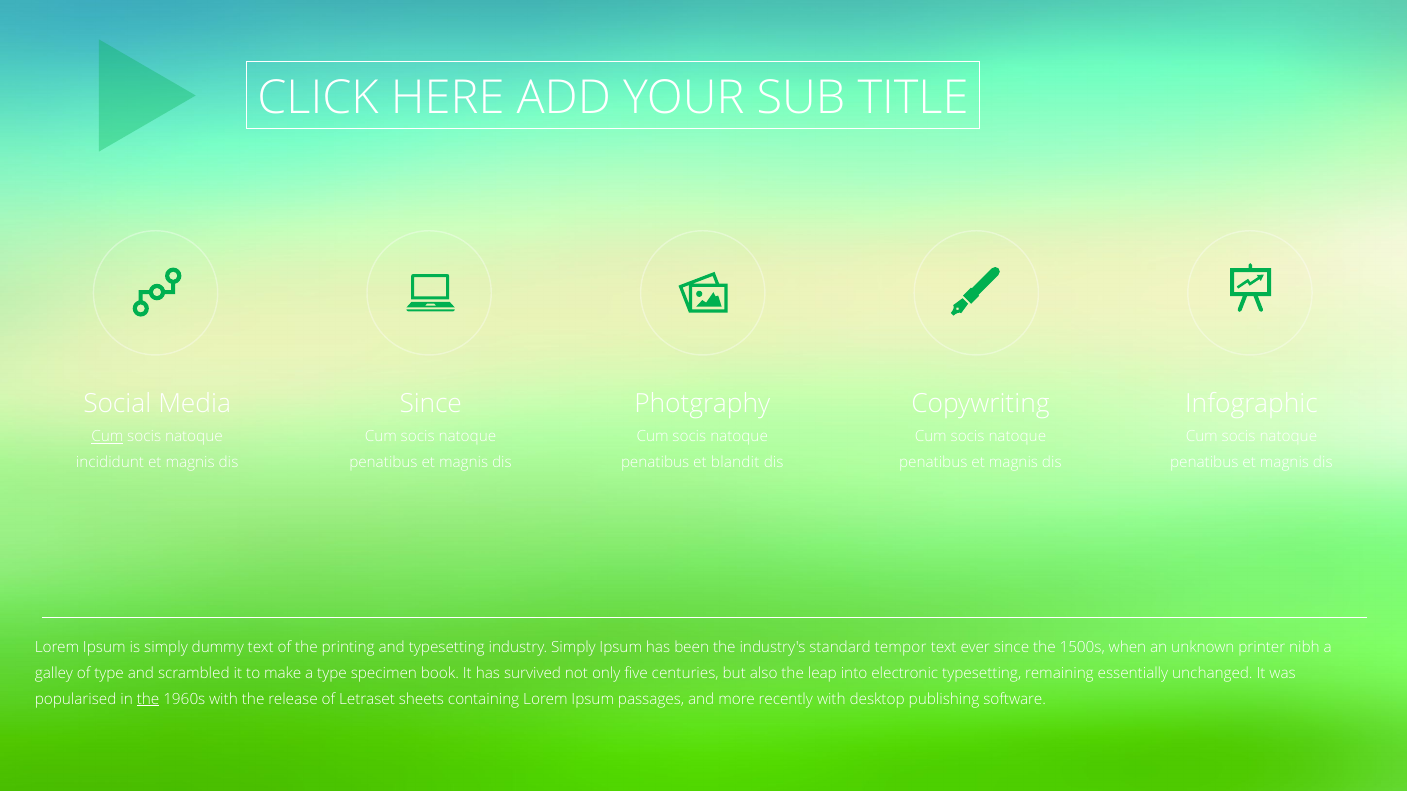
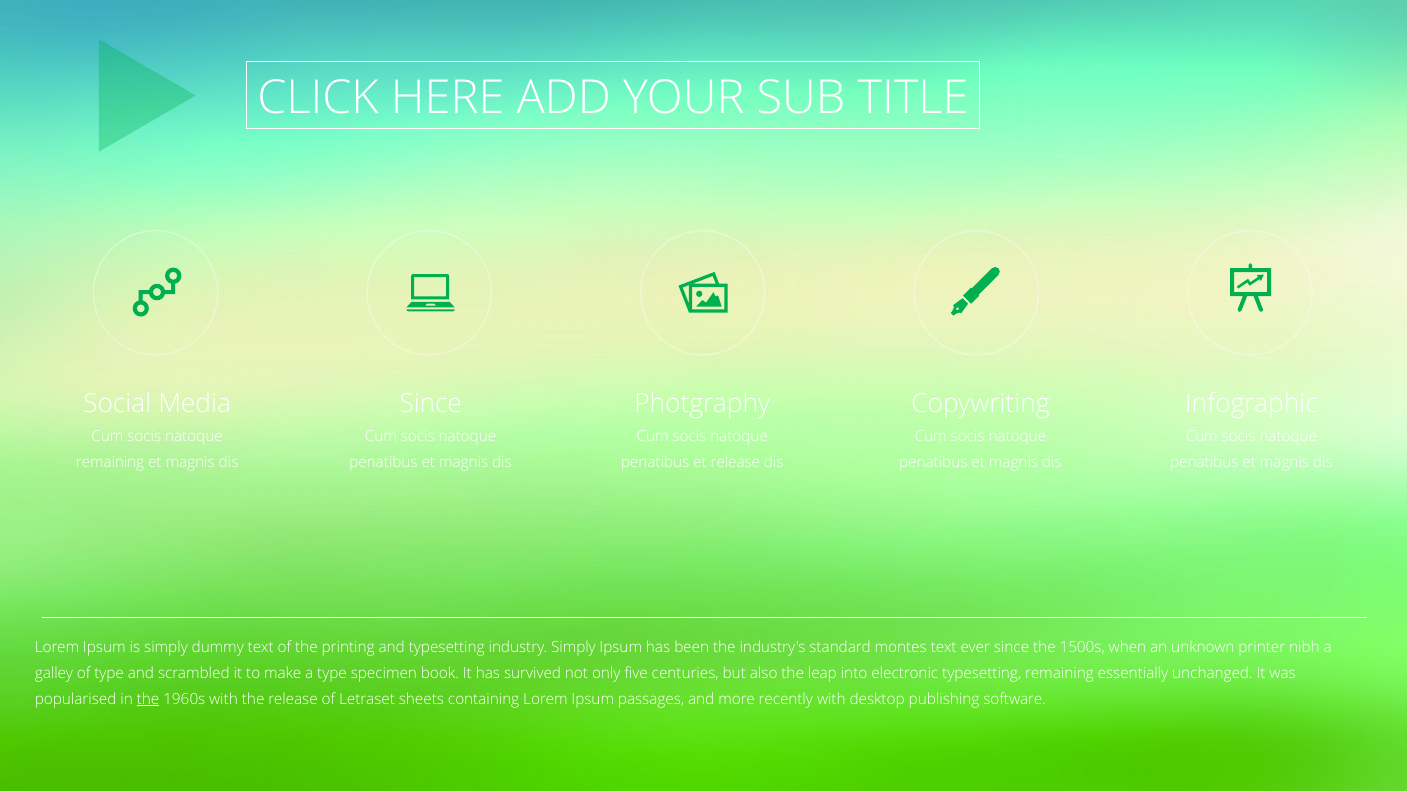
Cum at (107, 437) underline: present -> none
incididunt at (110, 462): incididunt -> remaining
et blandit: blandit -> release
tempor: tempor -> montes
